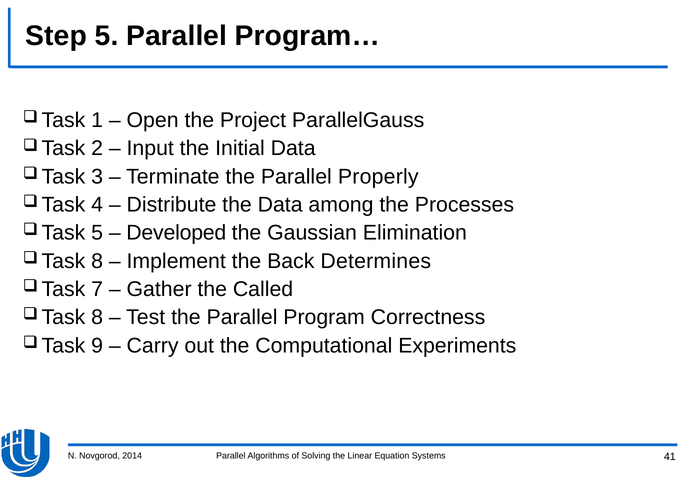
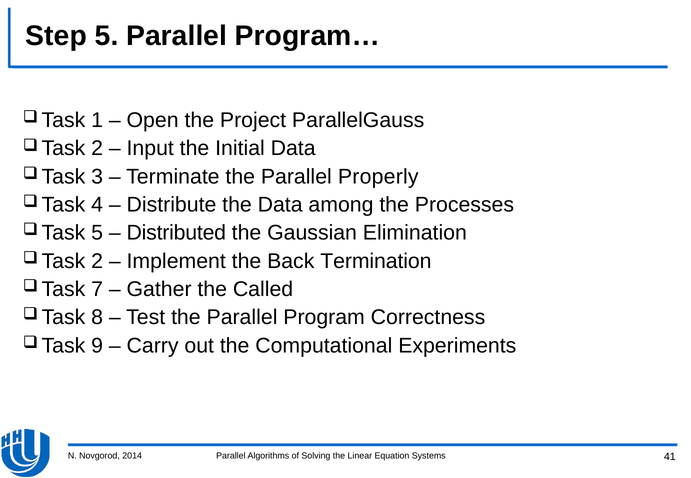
Developed: Developed -> Distributed
8 at (97, 261): 8 -> 2
Determines: Determines -> Termination
